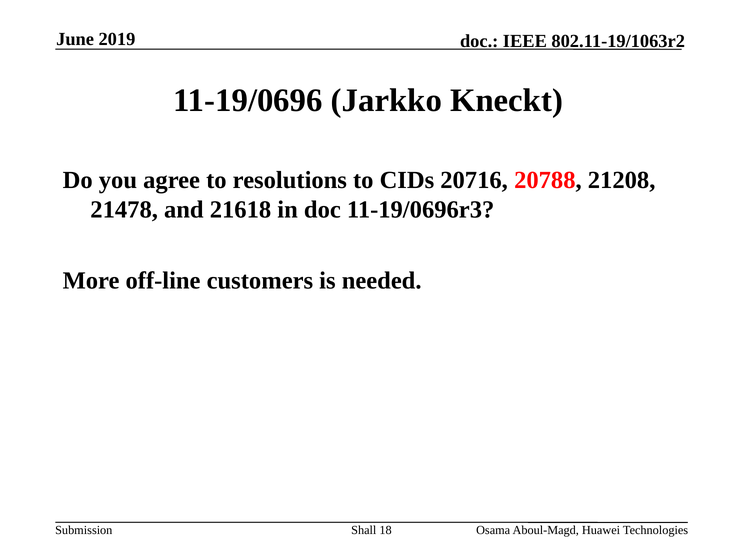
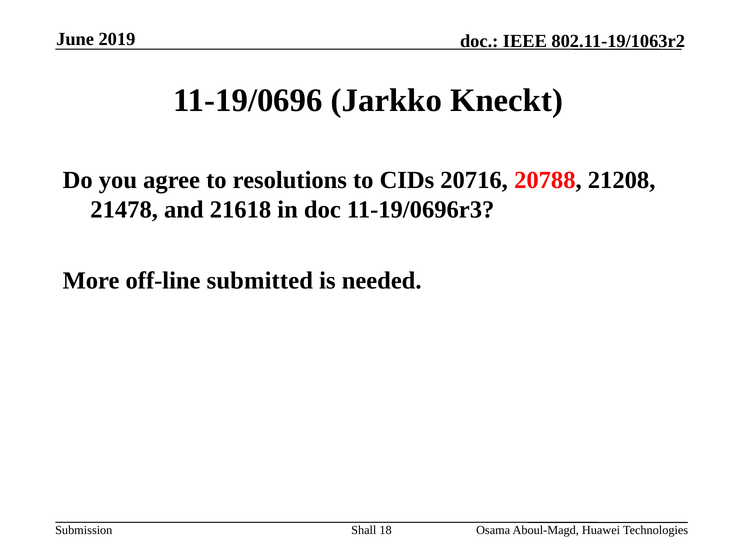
customers: customers -> submitted
